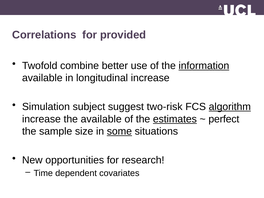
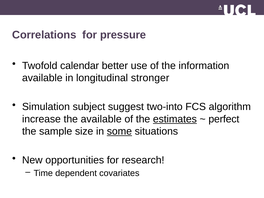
provided: provided -> pressure
combine: combine -> calendar
information underline: present -> none
longitudinal increase: increase -> stronger
two-risk: two-risk -> two-into
algorithm underline: present -> none
